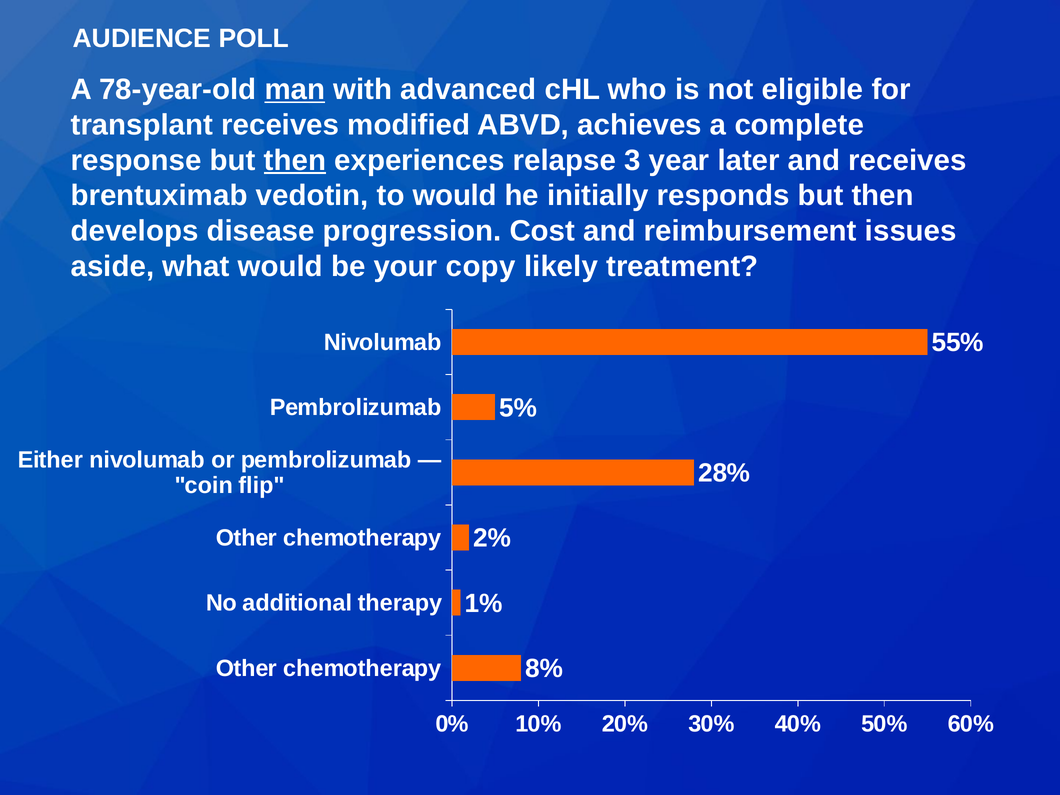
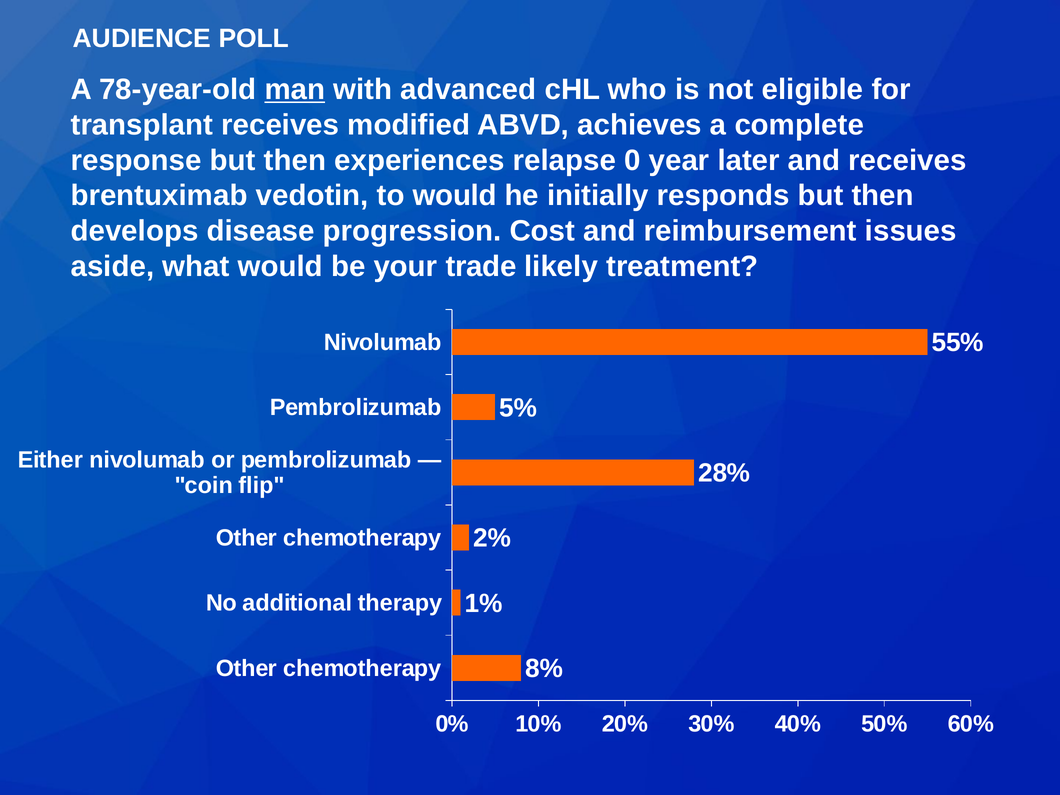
then at (295, 160) underline: present -> none
3: 3 -> 0
copy: copy -> trade
